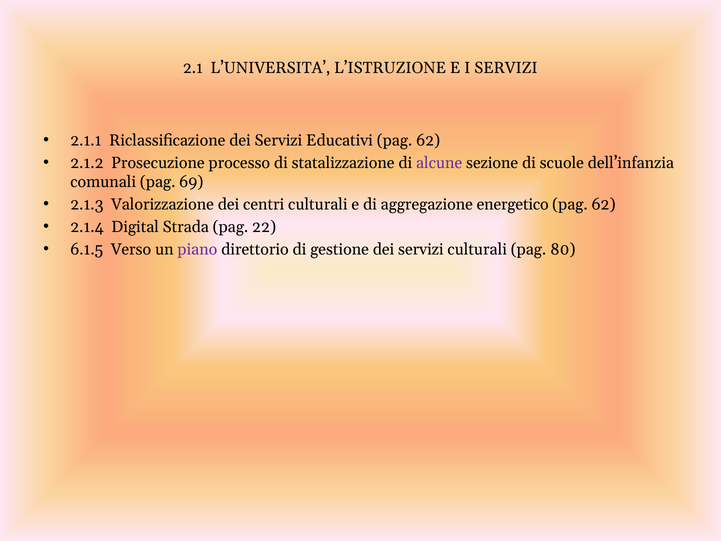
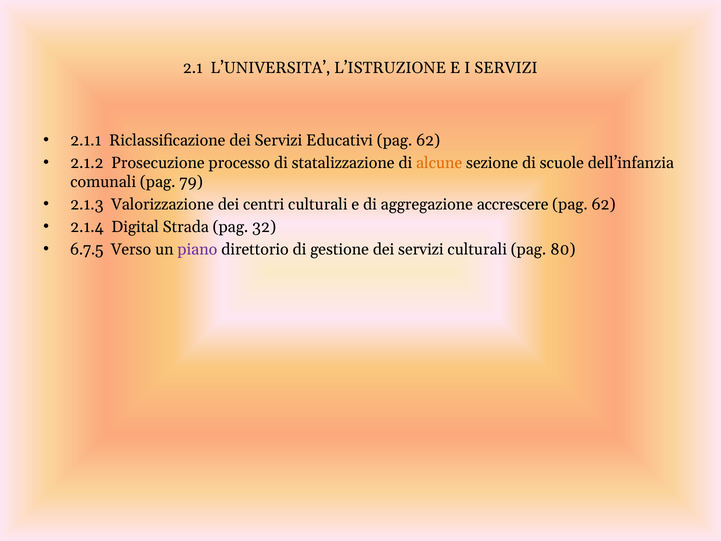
alcune colour: purple -> orange
69: 69 -> 79
energetico: energetico -> accrescere
22: 22 -> 32
6.1.5: 6.1.5 -> 6.7.5
